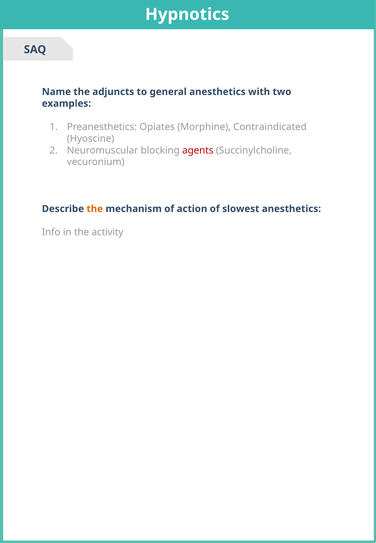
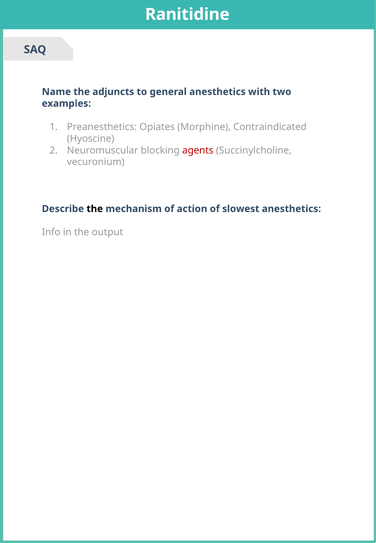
Hypnotics: Hypnotics -> Ranitidine
the at (95, 209) colour: orange -> black
activity: activity -> output
